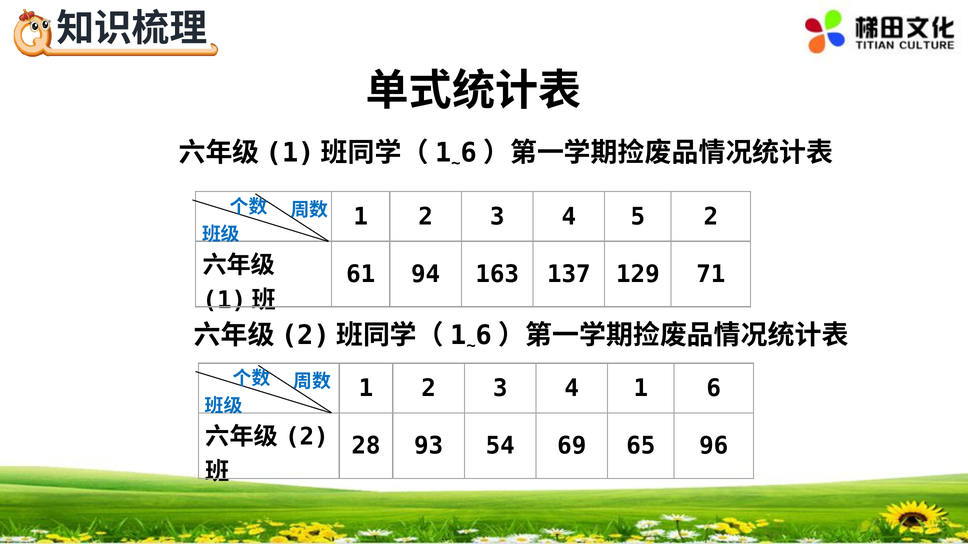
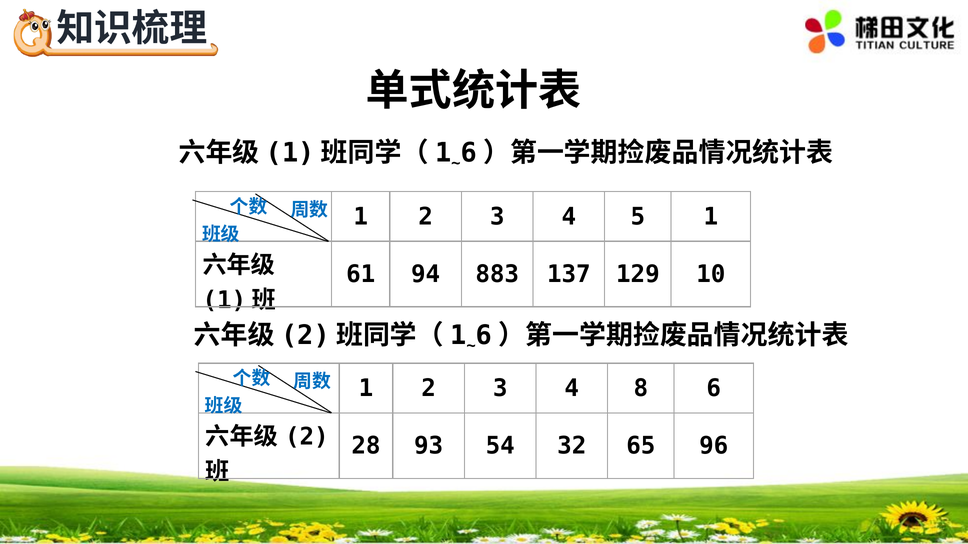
5 2: 2 -> 1
163: 163 -> 883
71: 71 -> 10
4 1: 1 -> 8
69: 69 -> 32
